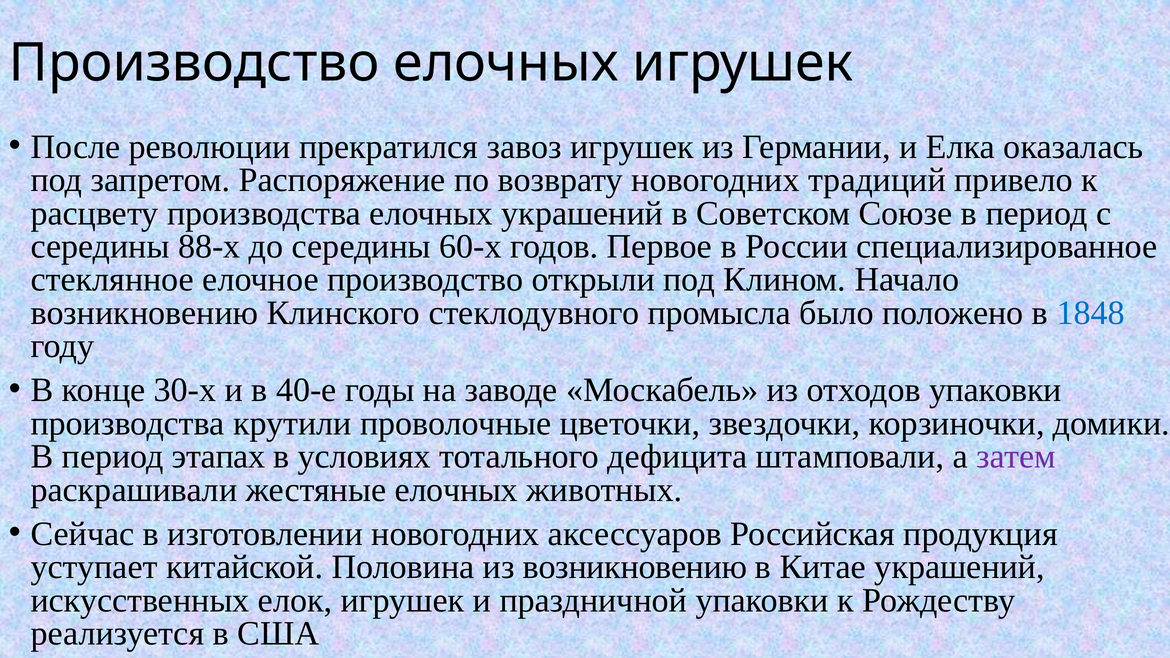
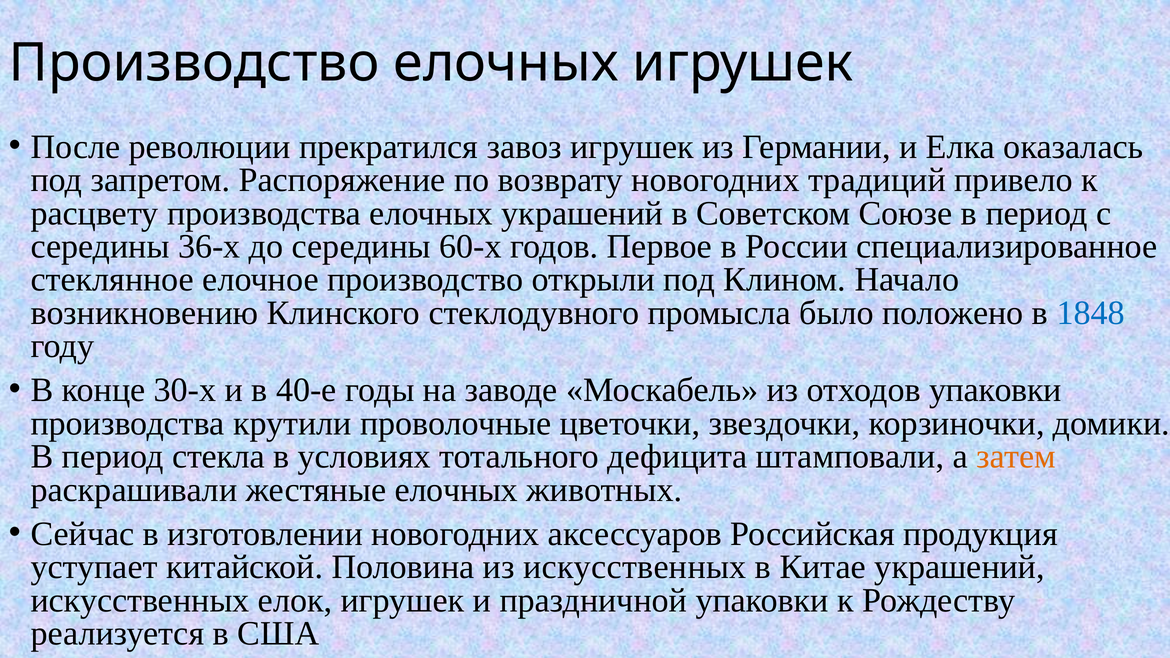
88-х: 88-х -> 36-х
этапах: этапах -> стекла
затем colour: purple -> orange
из возникновению: возникновению -> искусственных
